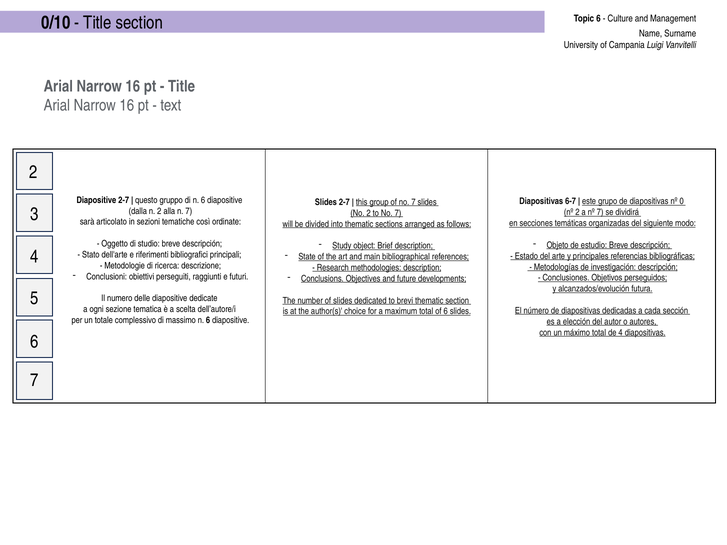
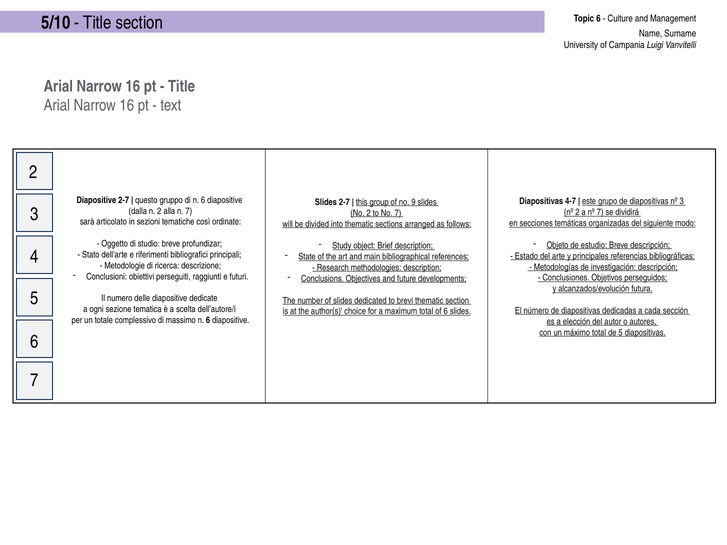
0/10: 0/10 -> 5/10
6-7: 6-7 -> 4-7
nº 0: 0 -> 3
of no 7: 7 -> 9
studio breve descripción: descripción -> profundizar
de 4: 4 -> 5
